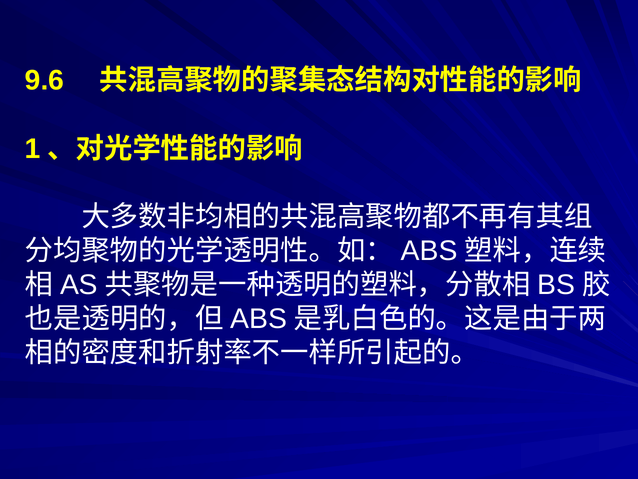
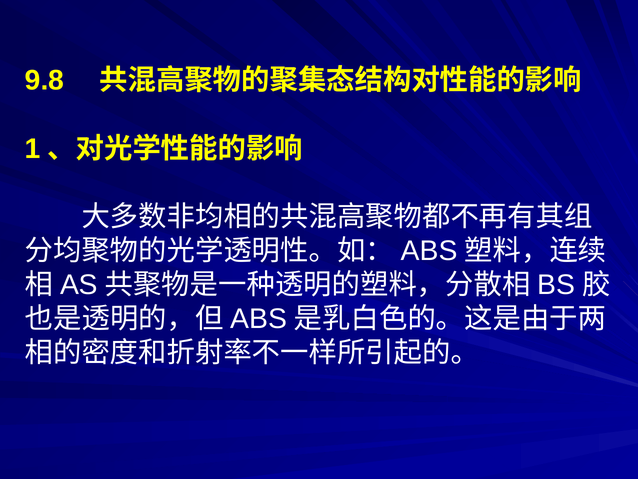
9.6: 9.6 -> 9.8
